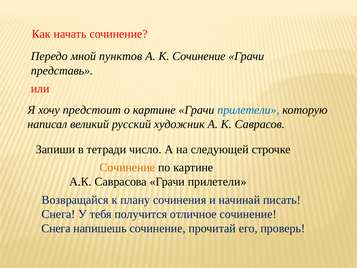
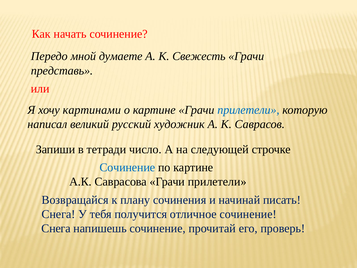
пунктов: пунктов -> думаете
К Сочинение: Сочинение -> Свежесть
предстоит: предстоит -> картинами
Сочинение at (127, 167) colour: orange -> blue
